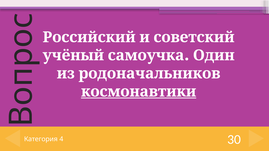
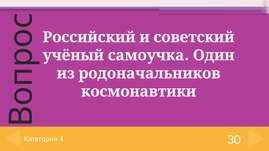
космонавтики underline: present -> none
